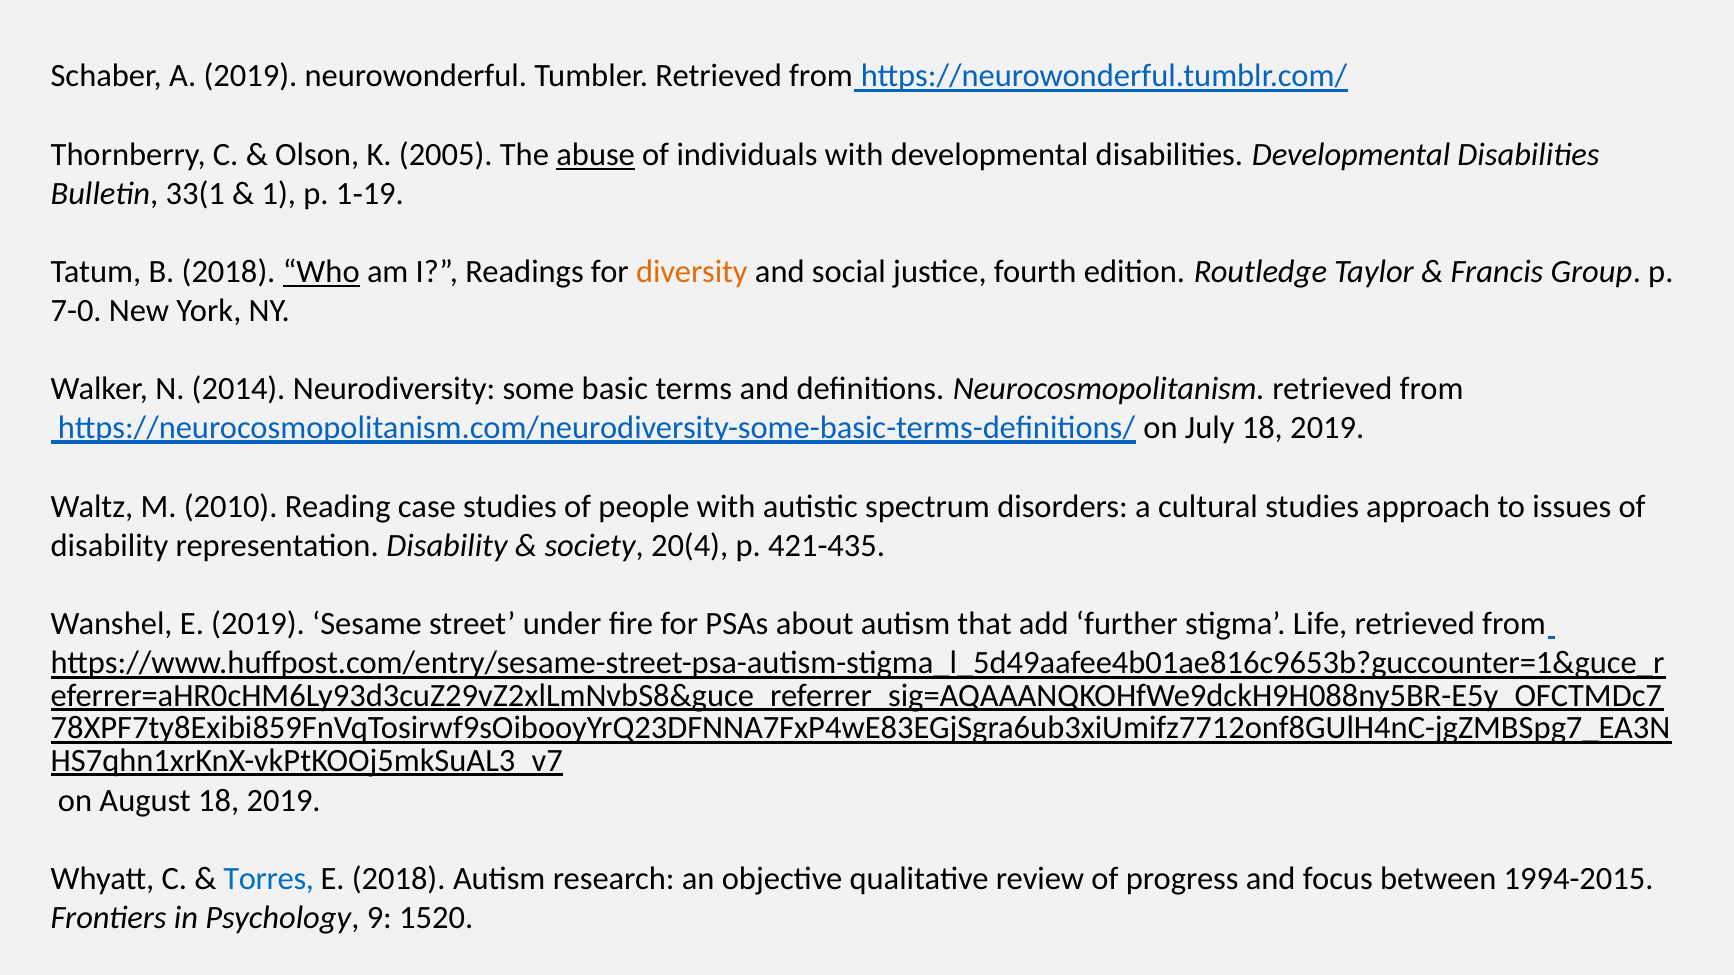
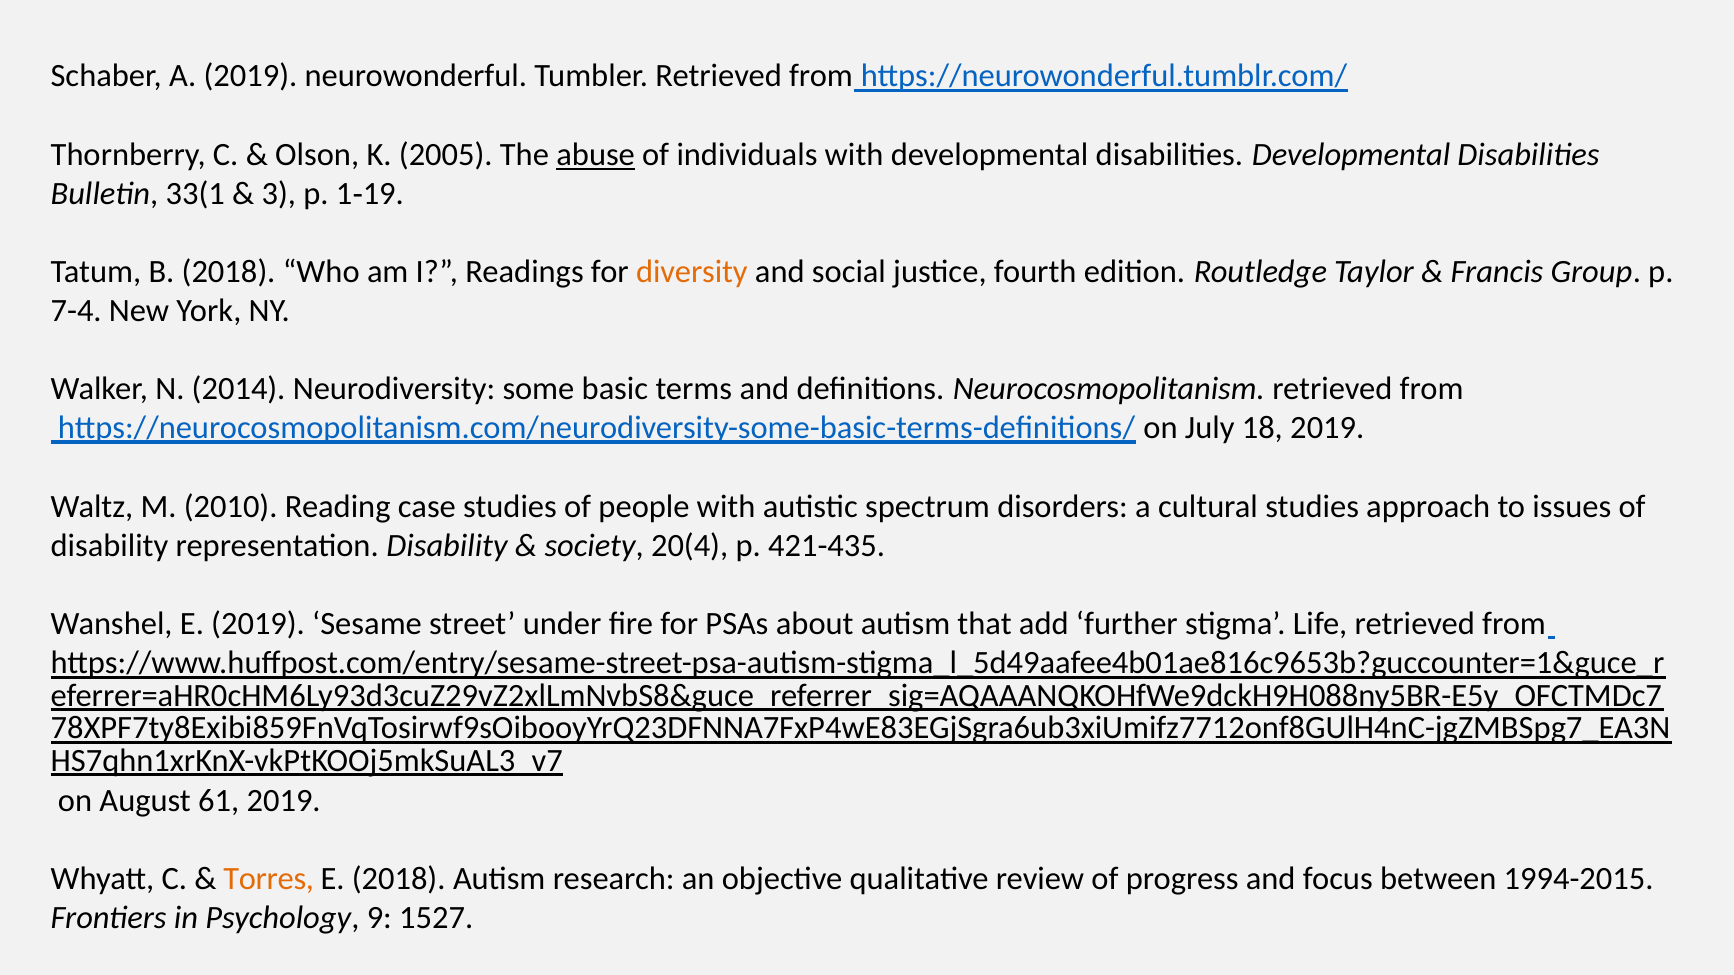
1 at (279, 194): 1 -> 3
Who underline: present -> none
7-0: 7-0 -> 7-4
August 18: 18 -> 61
Torres colour: blue -> orange
1520: 1520 -> 1527
